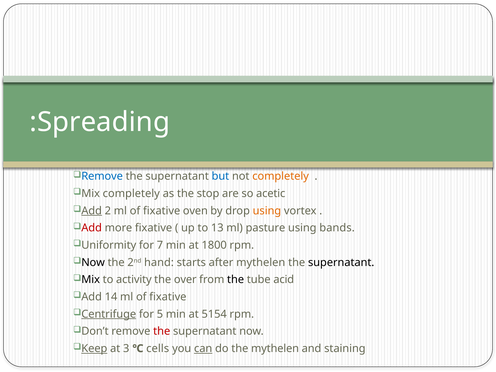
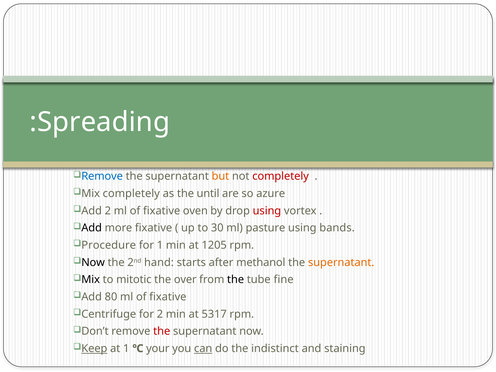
but colour: blue -> orange
completely at (281, 176) colour: orange -> red
stop: stop -> until
acetic: acetic -> azure
Add at (92, 211) underline: present -> none
using at (267, 211) colour: orange -> red
Add at (92, 228) colour: red -> black
13: 13 -> 30
Uniformity: Uniformity -> Procedure
for 7: 7 -> 1
1800: 1800 -> 1205
after mythelen: mythelen -> methanol
supernatant at (341, 262) colour: black -> orange
activity: activity -> mitotic
acid: acid -> fine
14: 14 -> 80
Centrifuge underline: present -> none
for 5: 5 -> 2
5154: 5154 -> 5317
at 3: 3 -> 1
cells: cells -> your
the mythelen: mythelen -> indistinct
